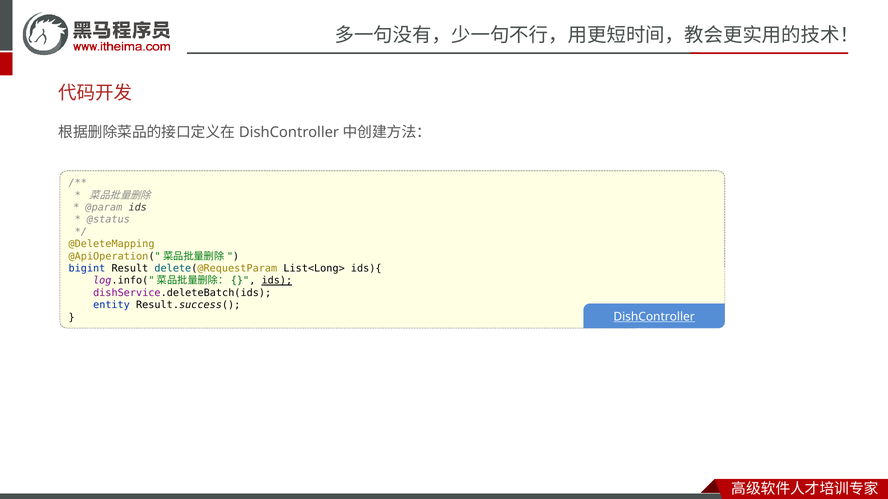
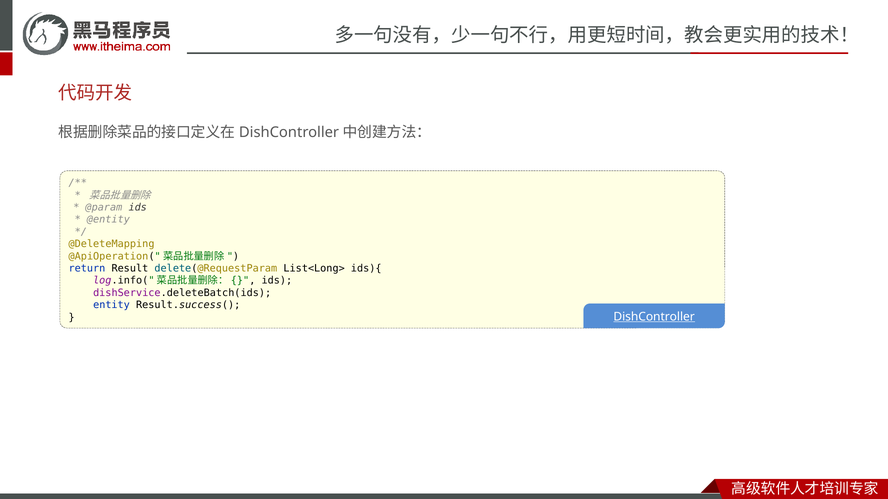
@status: @status -> @entity
bigint: bigint -> return
ids at (277, 281) underline: present -> none
